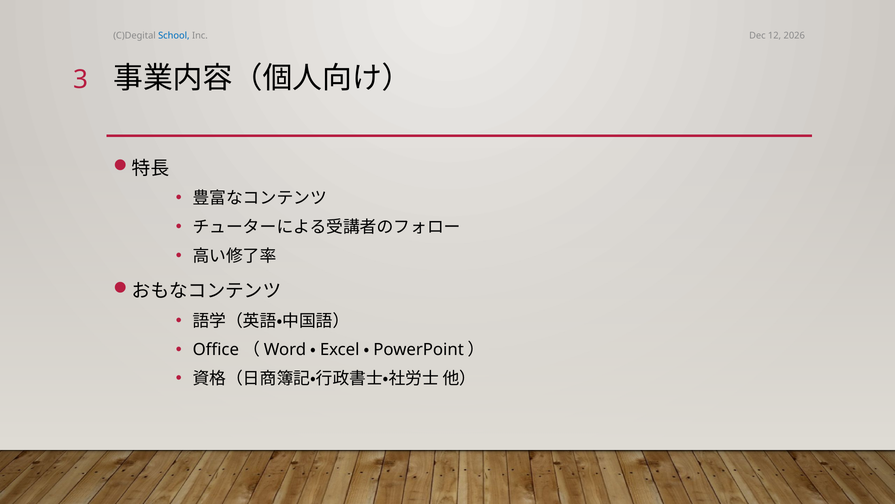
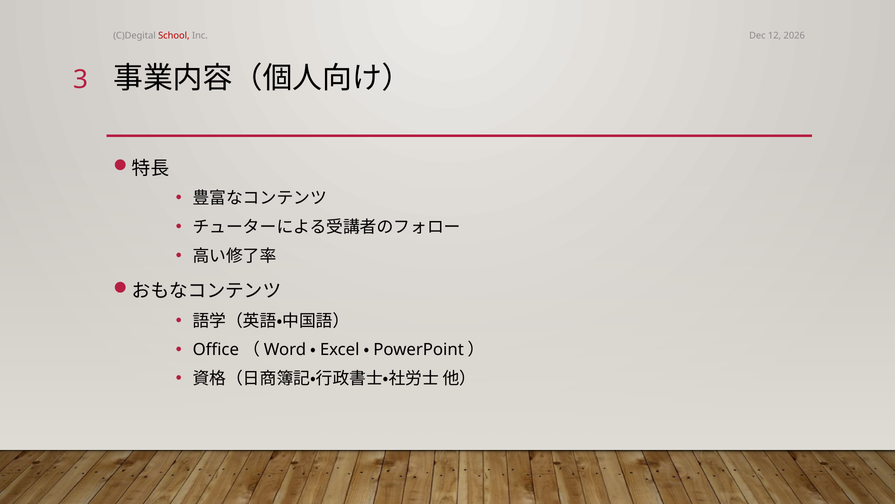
School colour: blue -> red
